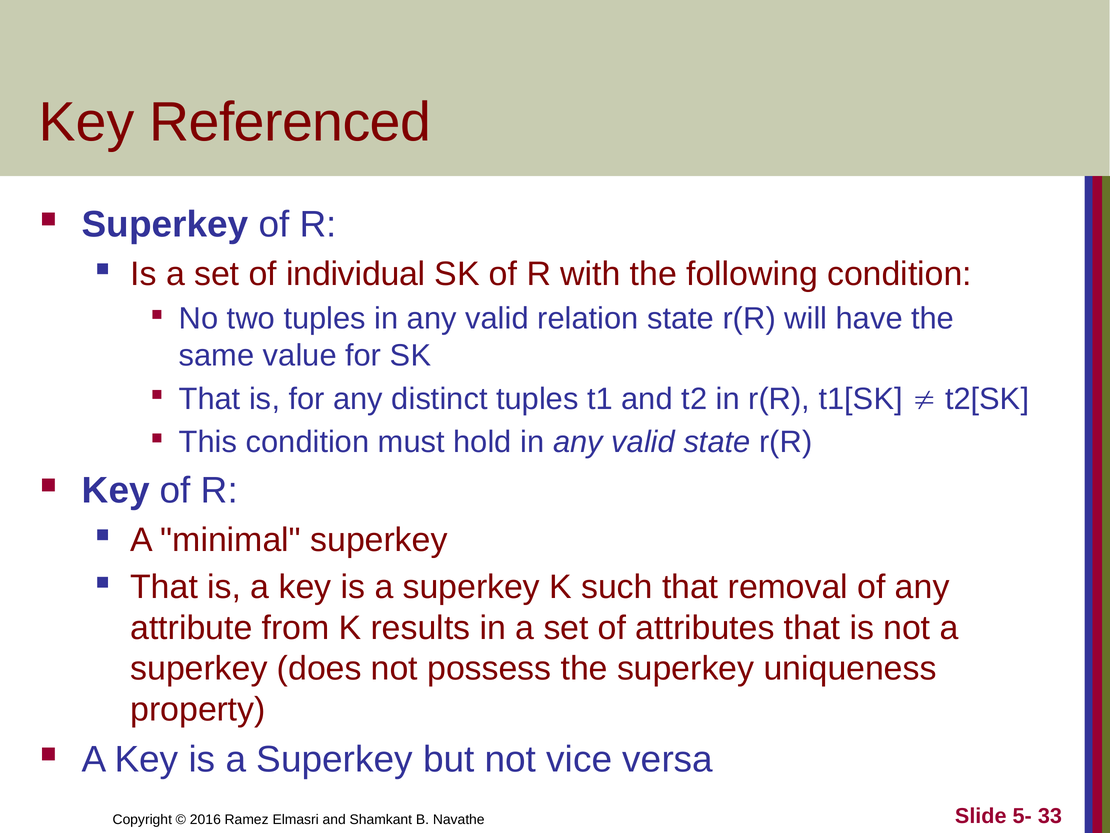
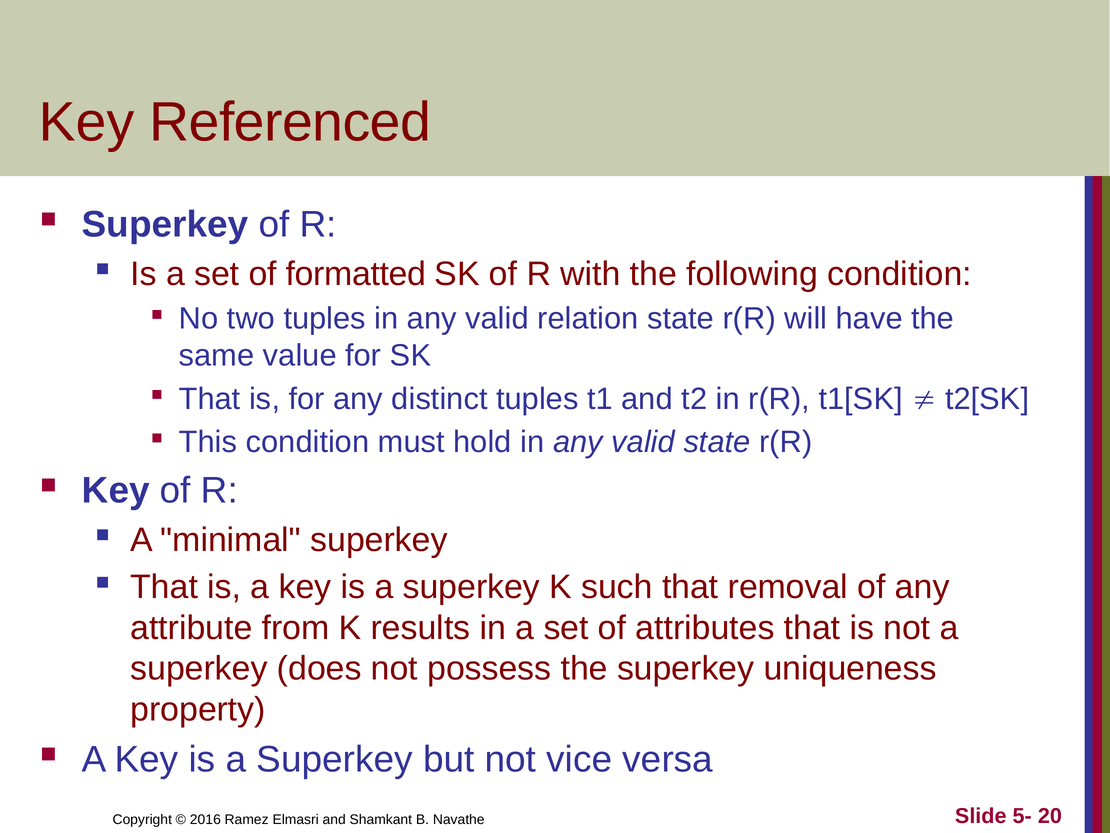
individual: individual -> formatted
33: 33 -> 20
